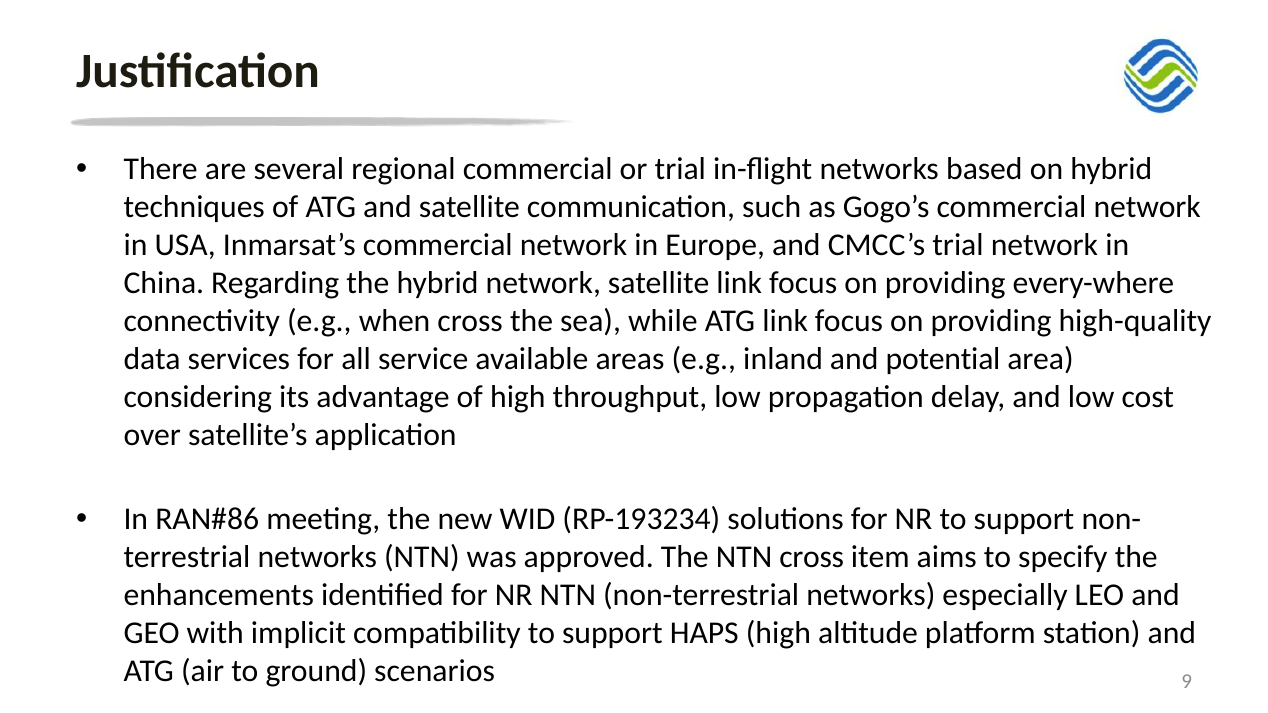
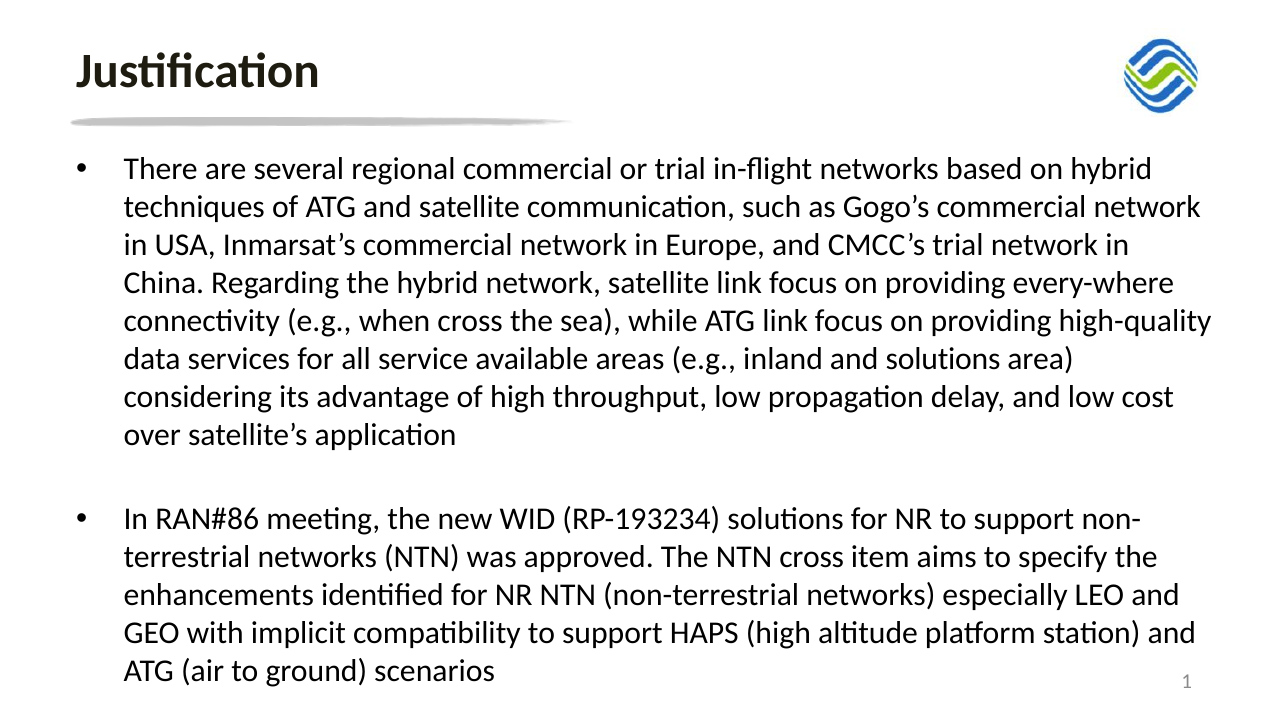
and potential: potential -> solutions
9: 9 -> 1
